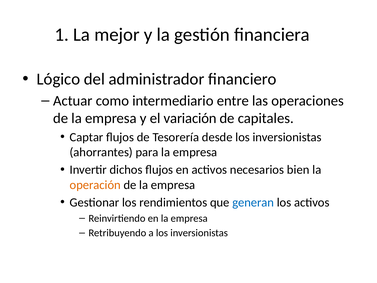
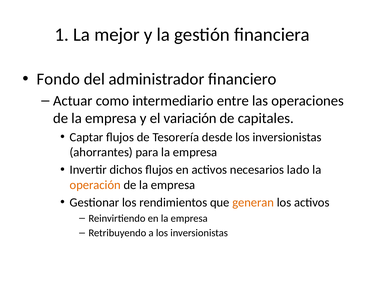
Lógico: Lógico -> Fondo
bien: bien -> lado
generan colour: blue -> orange
